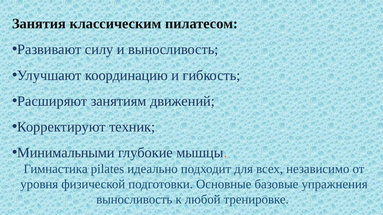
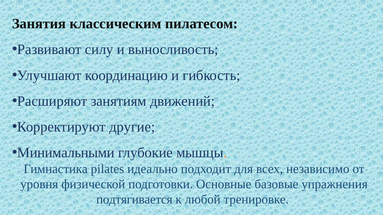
техник: техник -> другие
выносливость at (134, 200): выносливость -> подтягивается
